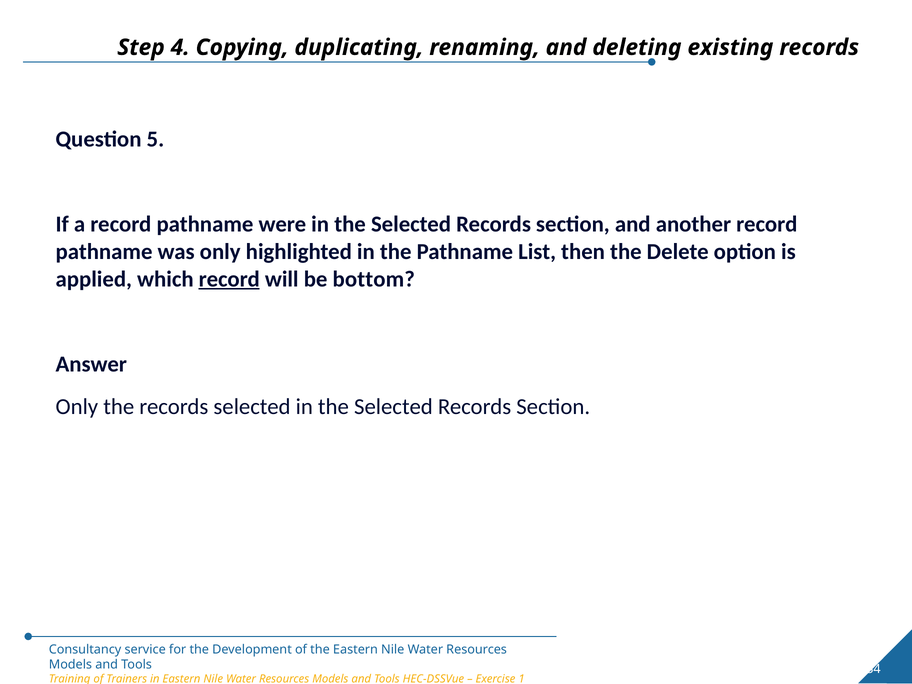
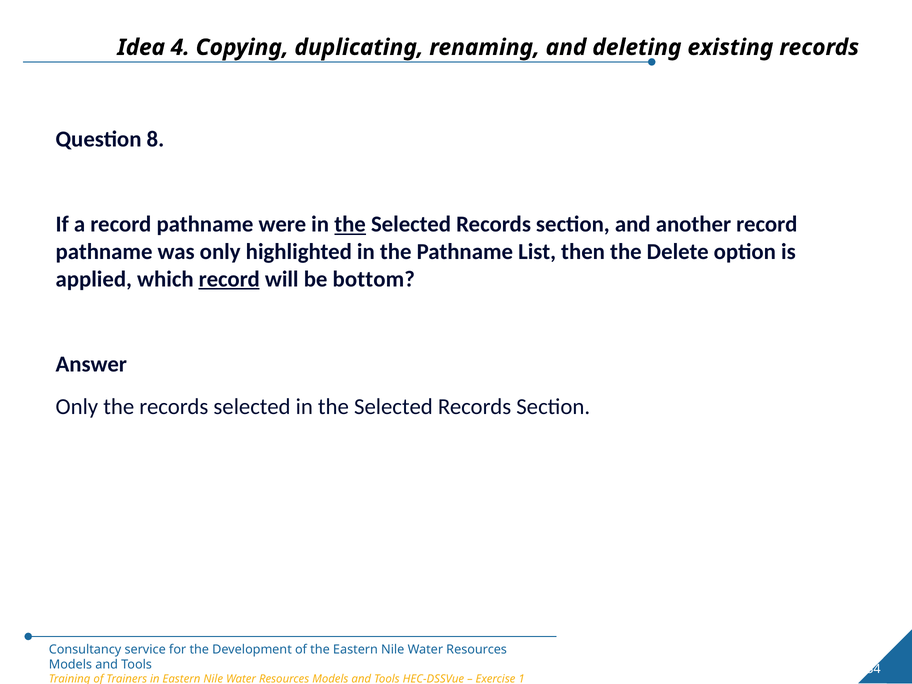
Step: Step -> Idea
5: 5 -> 8
the at (350, 224) underline: none -> present
